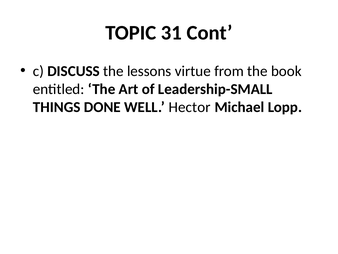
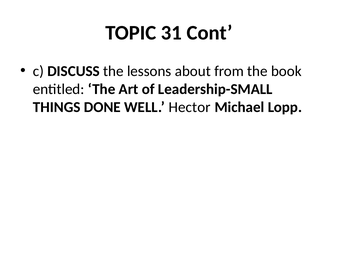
virtue: virtue -> about
